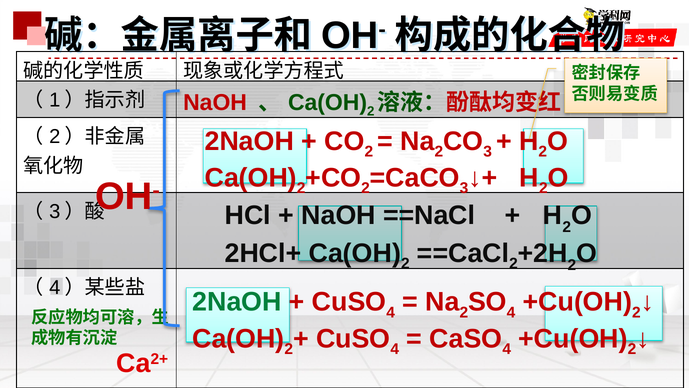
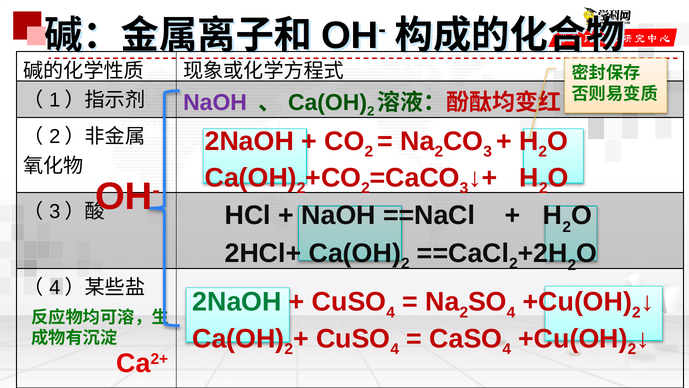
NaOH at (215, 103) colour: red -> purple
